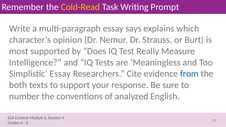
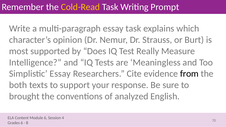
essay says: says -> task
from colour: blue -> black
number: number -> brought
